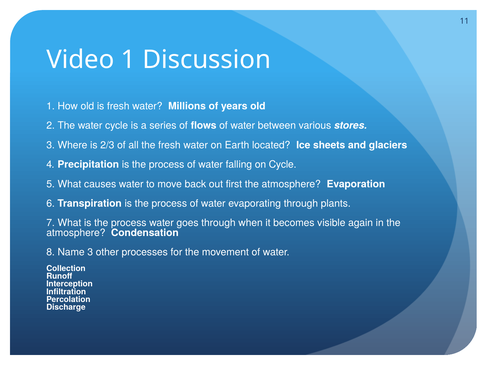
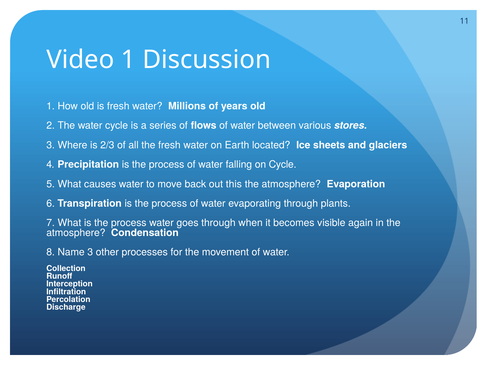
first: first -> this
